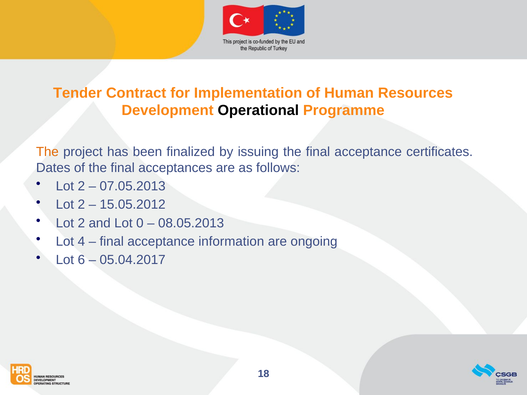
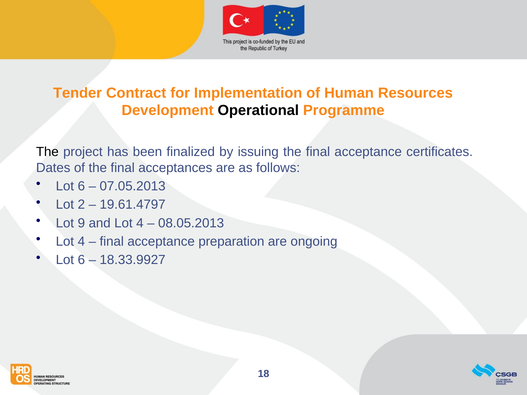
The at (47, 152) colour: orange -> black
2 at (81, 186): 2 -> 6
15.05.2012: 15.05.2012 -> 19.61.4797
2 at (81, 223): 2 -> 9
and Lot 0: 0 -> 4
information: information -> preparation
05.04.2017: 05.04.2017 -> 18.33.9927
